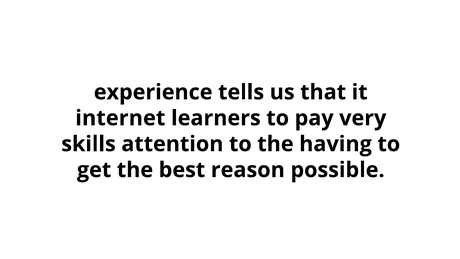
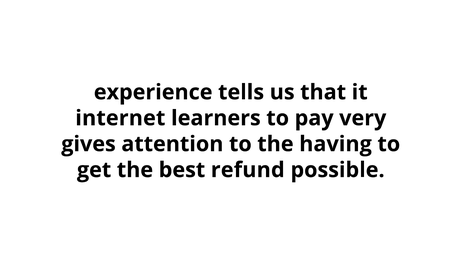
skills: skills -> gives
reason: reason -> refund
